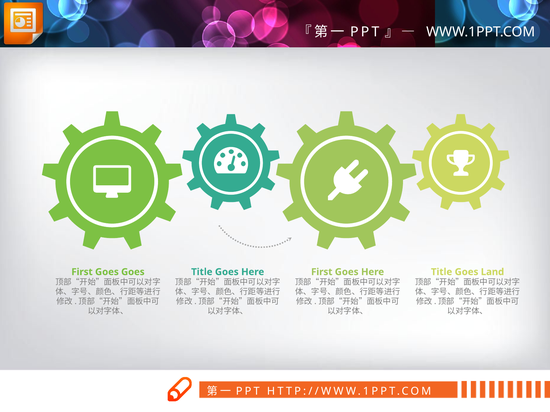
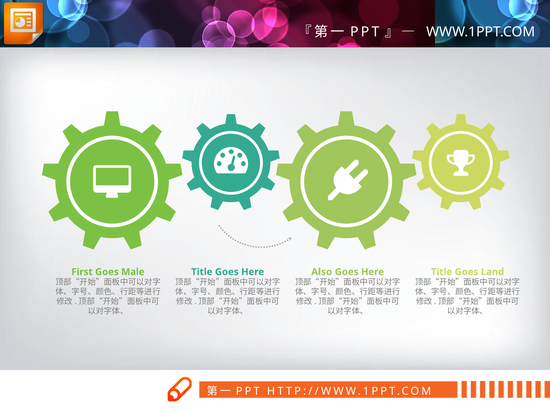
Goes Goes: Goes -> Male
First at (322, 272): First -> Also
